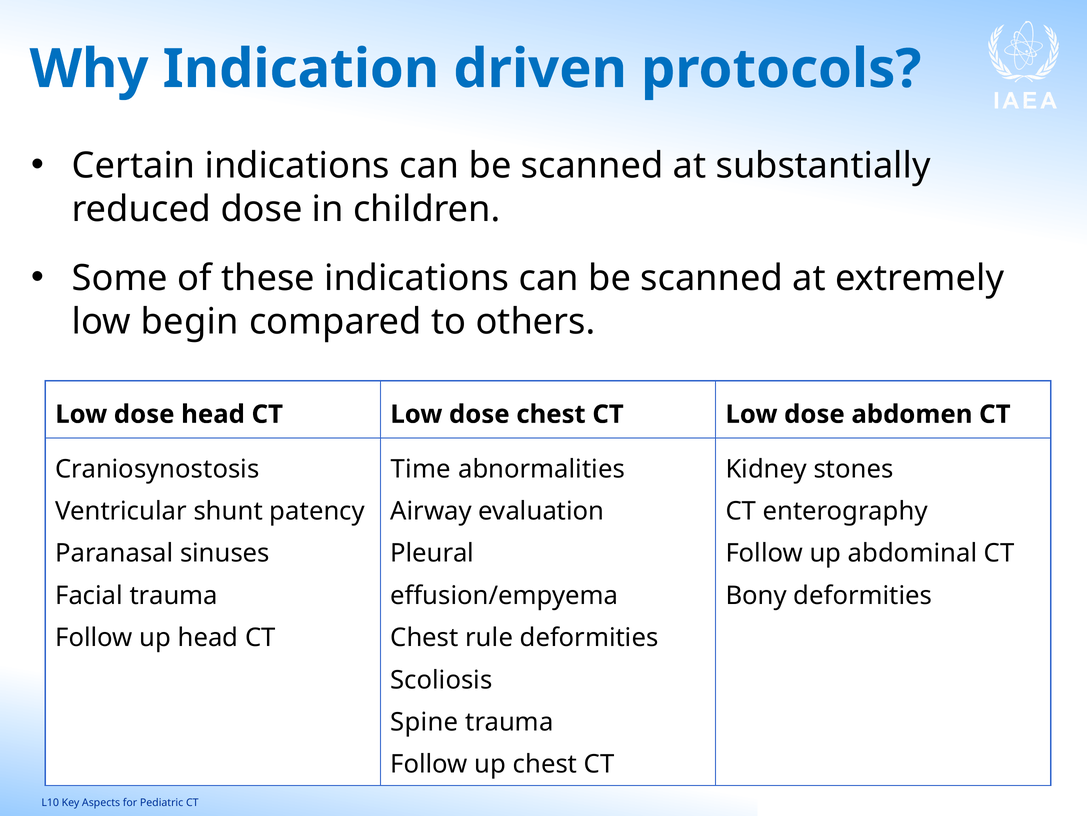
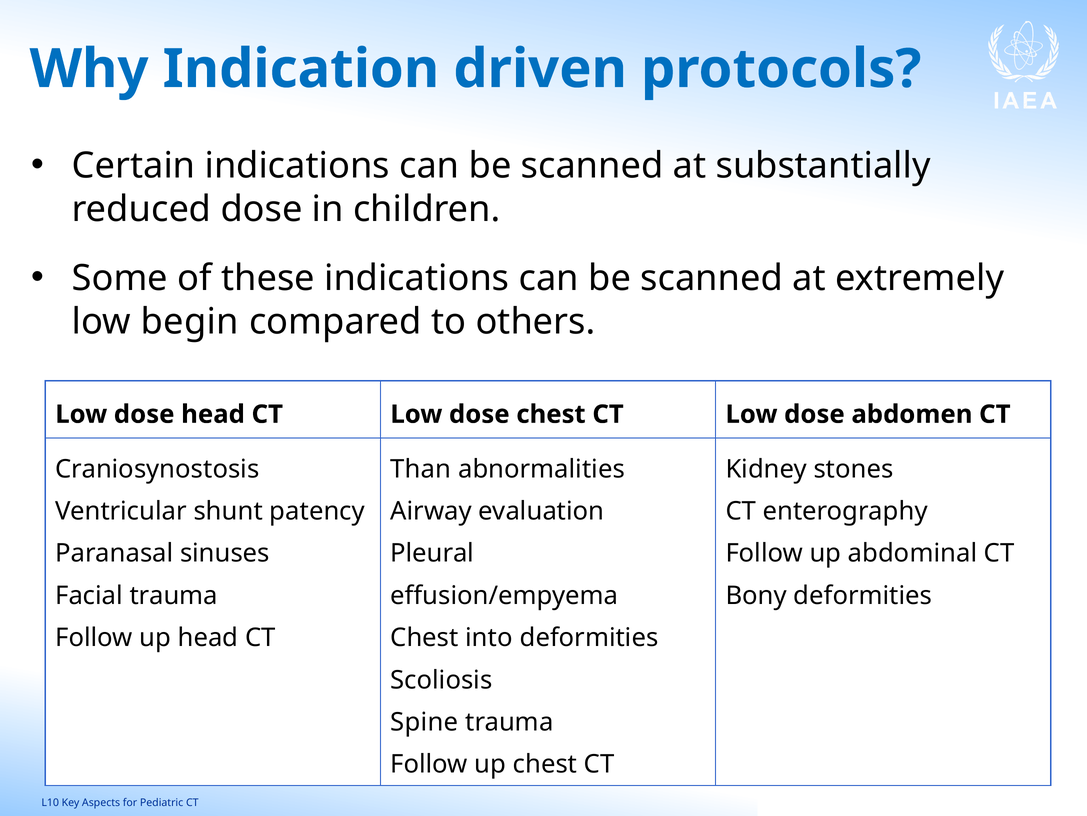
Time: Time -> Than
rule: rule -> into
